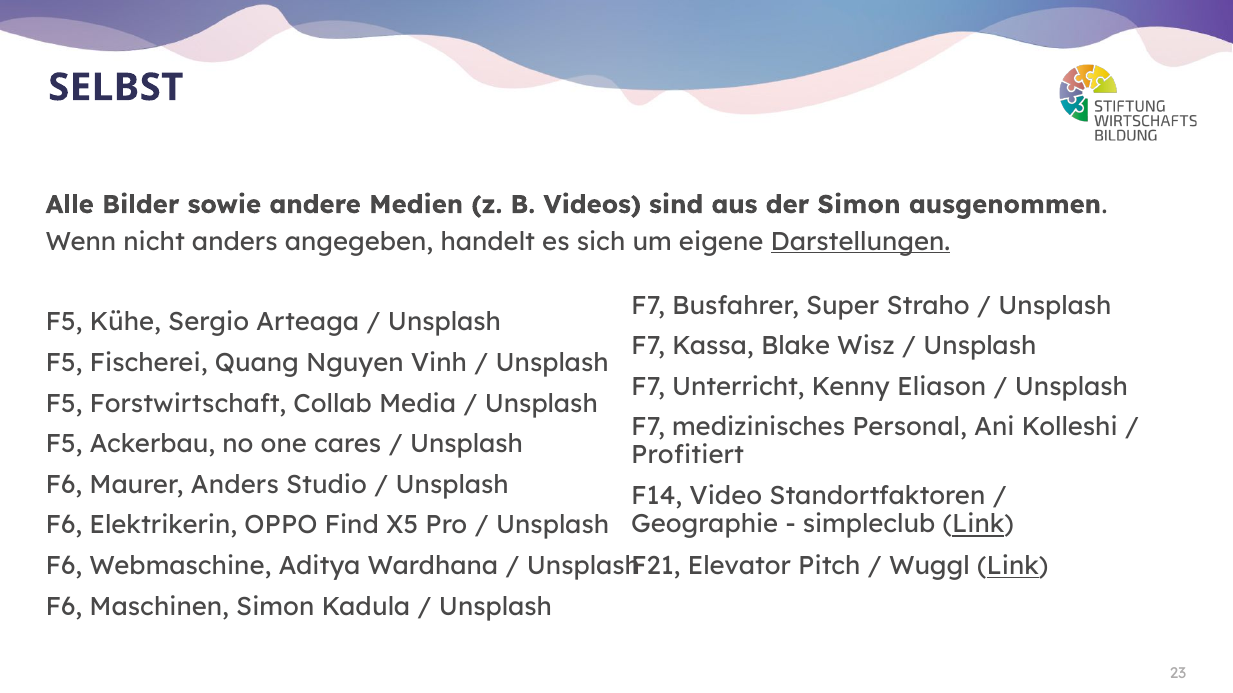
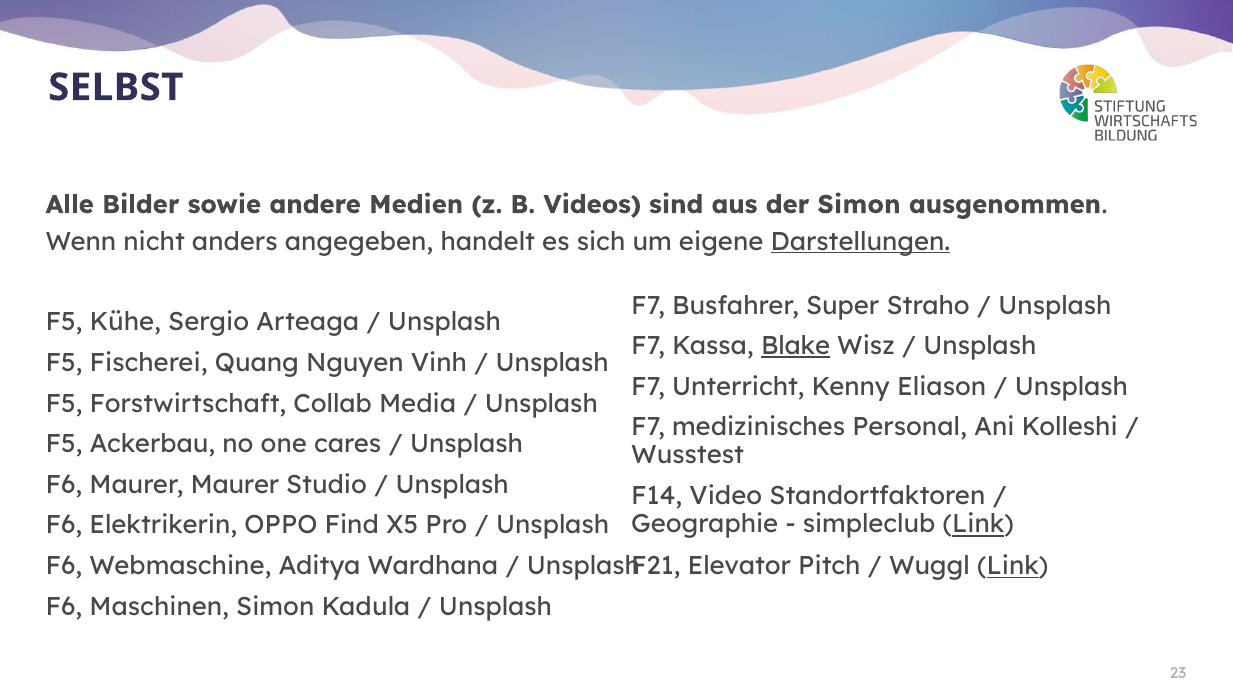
Blake underline: none -> present
Profitiert: Profitiert -> Wusstest
Maurer Anders: Anders -> Maurer
